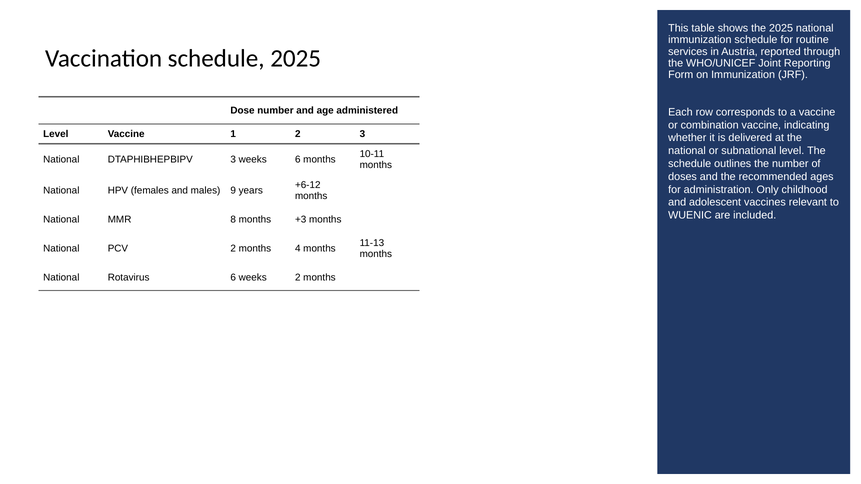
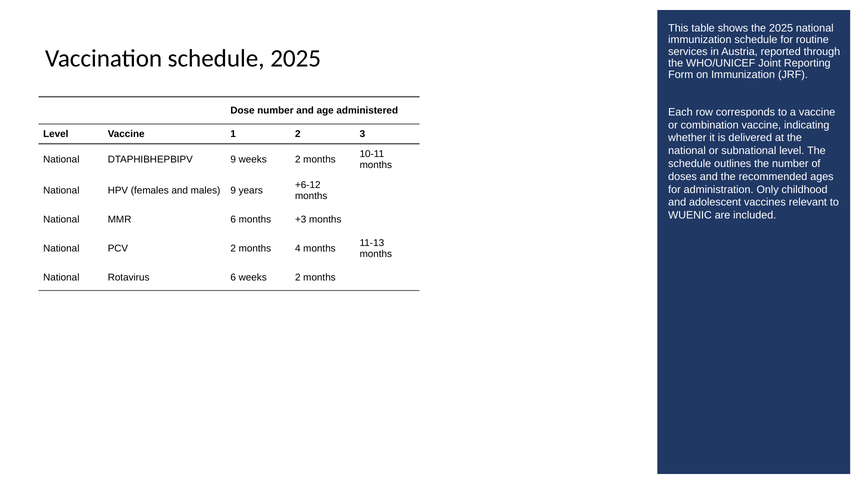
DTAPHIBHEPBIPV 3: 3 -> 9
6 at (298, 160): 6 -> 2
MMR 8: 8 -> 6
